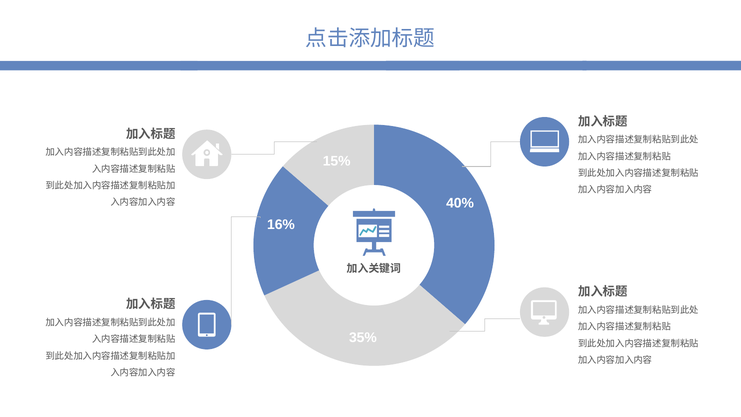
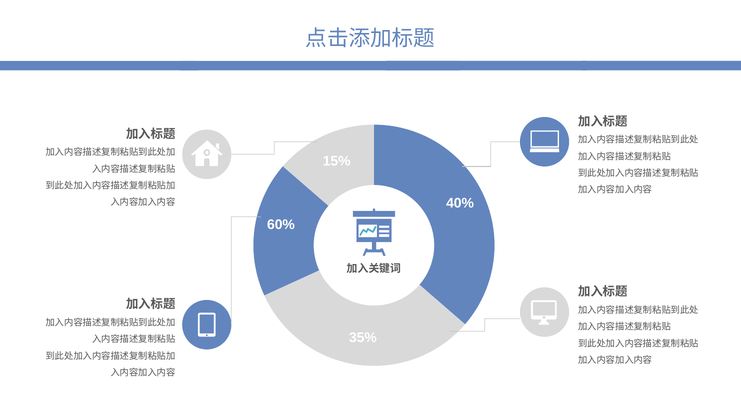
16%: 16% -> 60%
